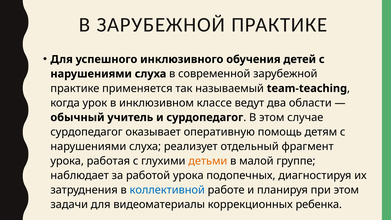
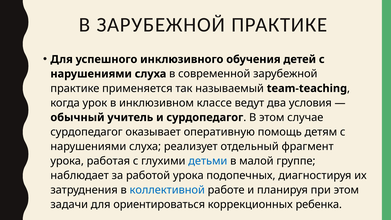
области: области -> условия
детьми colour: orange -> blue
видеоматериалы: видеоматериалы -> ориентироваться
